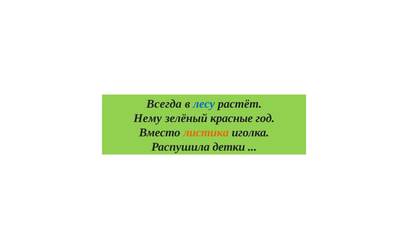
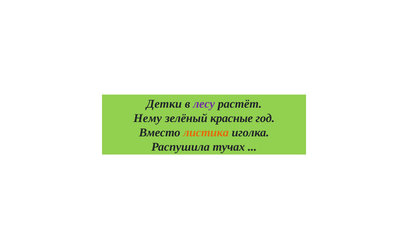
Всегда: Всегда -> Детки
лесу colour: blue -> purple
детки: детки -> тучах
